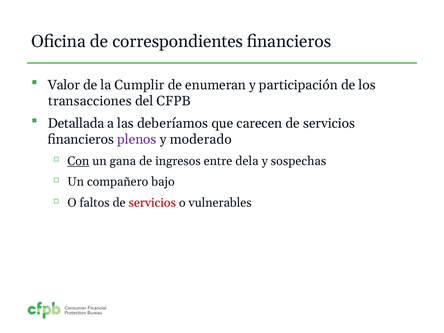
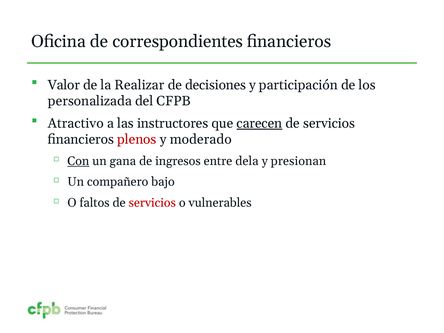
Cumplir: Cumplir -> Realizar
enumeran: enumeran -> decisiones
transacciones: transacciones -> personalizada
Detallada: Detallada -> Atractivo
deberíamos: deberíamos -> instructores
carecen underline: none -> present
plenos colour: purple -> red
sospechas: sospechas -> presionan
